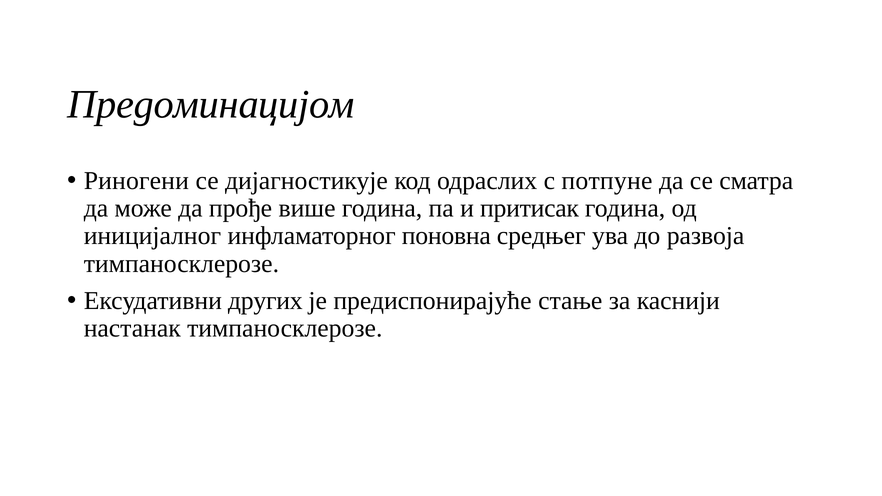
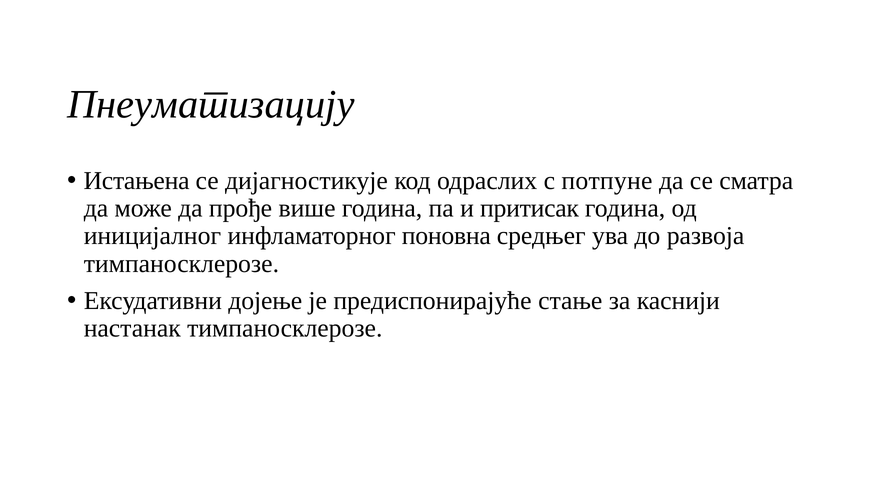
Предоминацијом: Предоминацијом -> Пнеуматизацију
Риногени: Риногени -> Истањена
других: других -> дојење
